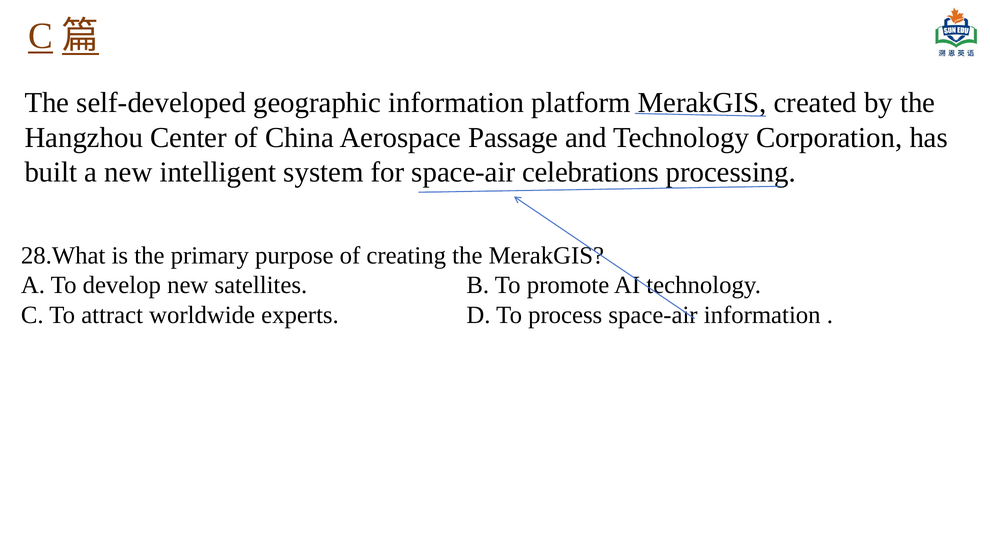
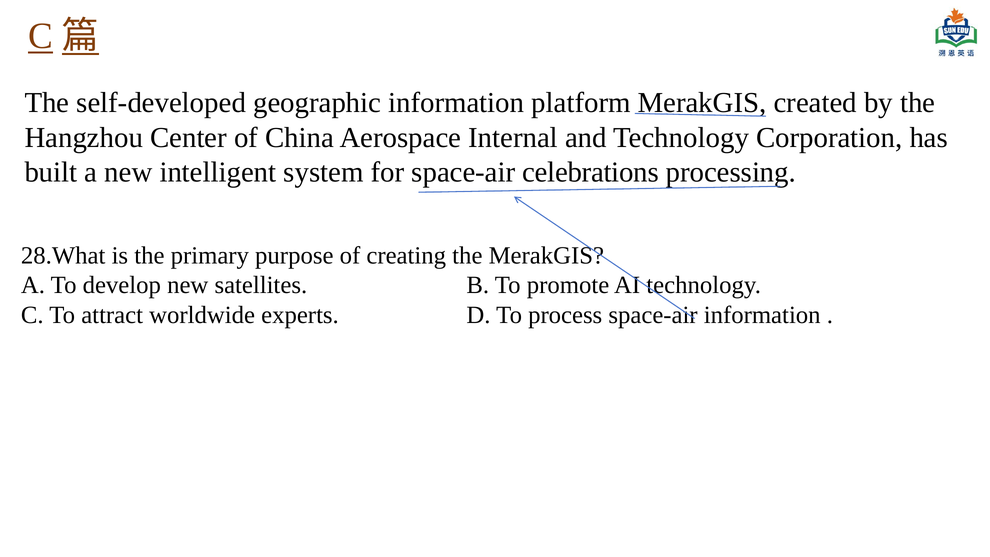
Passage: Passage -> Internal
